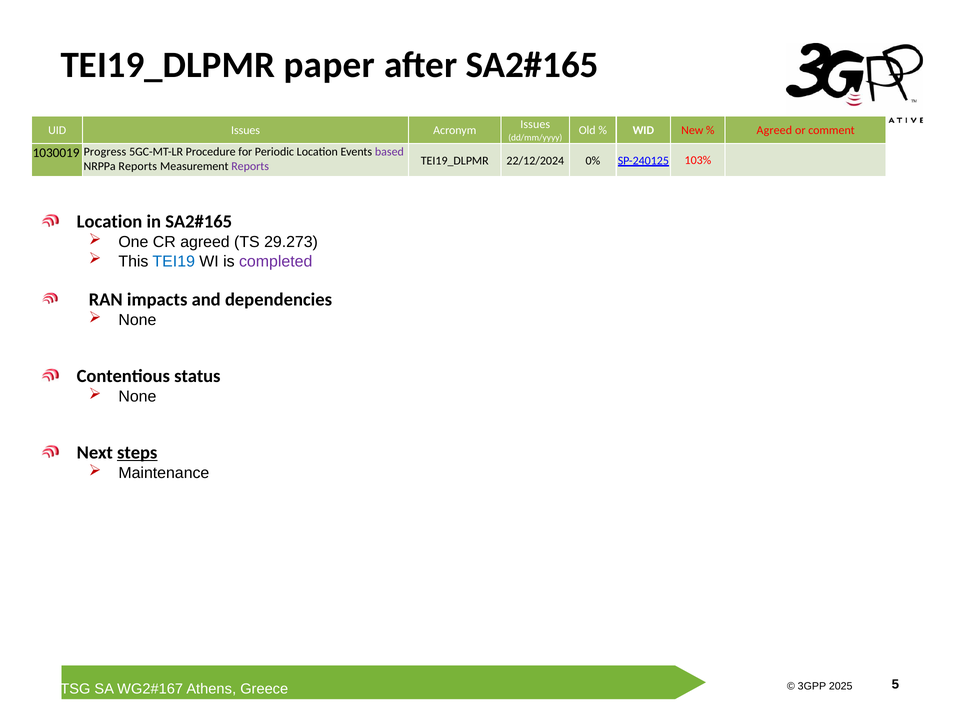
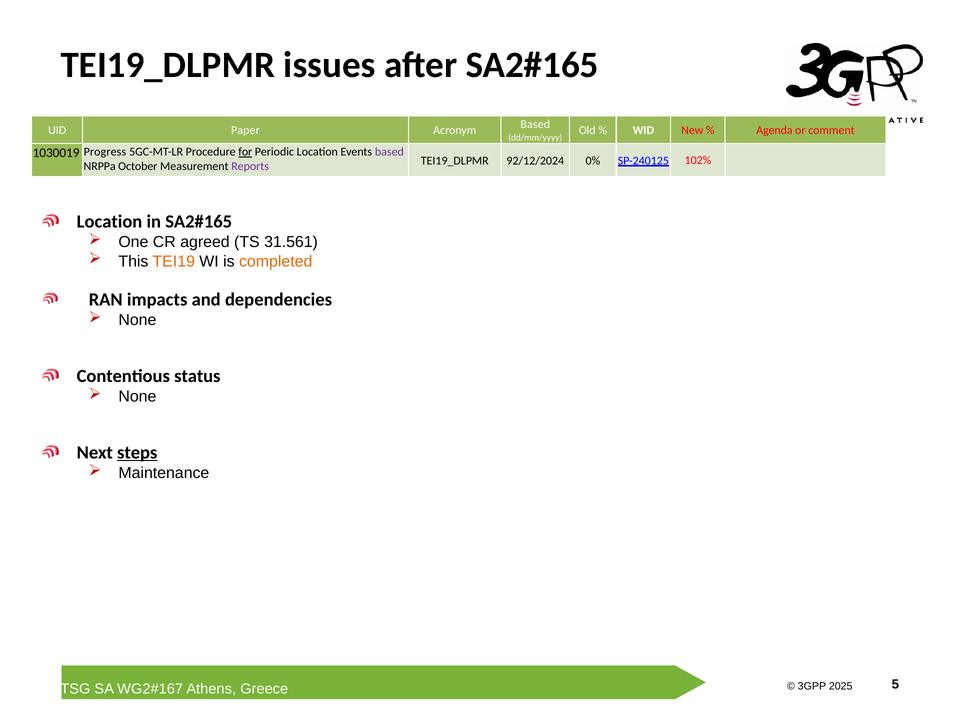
paper: paper -> issues
Issues at (535, 124): Issues -> Based
UID Issues: Issues -> Paper
Agreed at (774, 130): Agreed -> Agenda
for underline: none -> present
NRPPa Reports: Reports -> October
22/12/2024: 22/12/2024 -> 92/12/2024
103%: 103% -> 102%
29.273: 29.273 -> 31.561
TEI19 colour: blue -> orange
completed colour: purple -> orange
